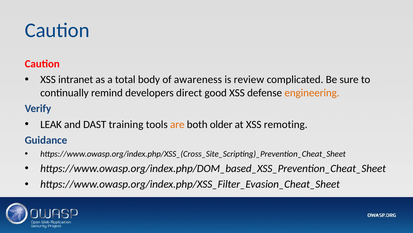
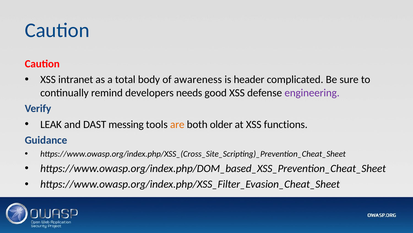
review: review -> header
direct: direct -> needs
engineering colour: orange -> purple
training: training -> messing
remoting: remoting -> functions
